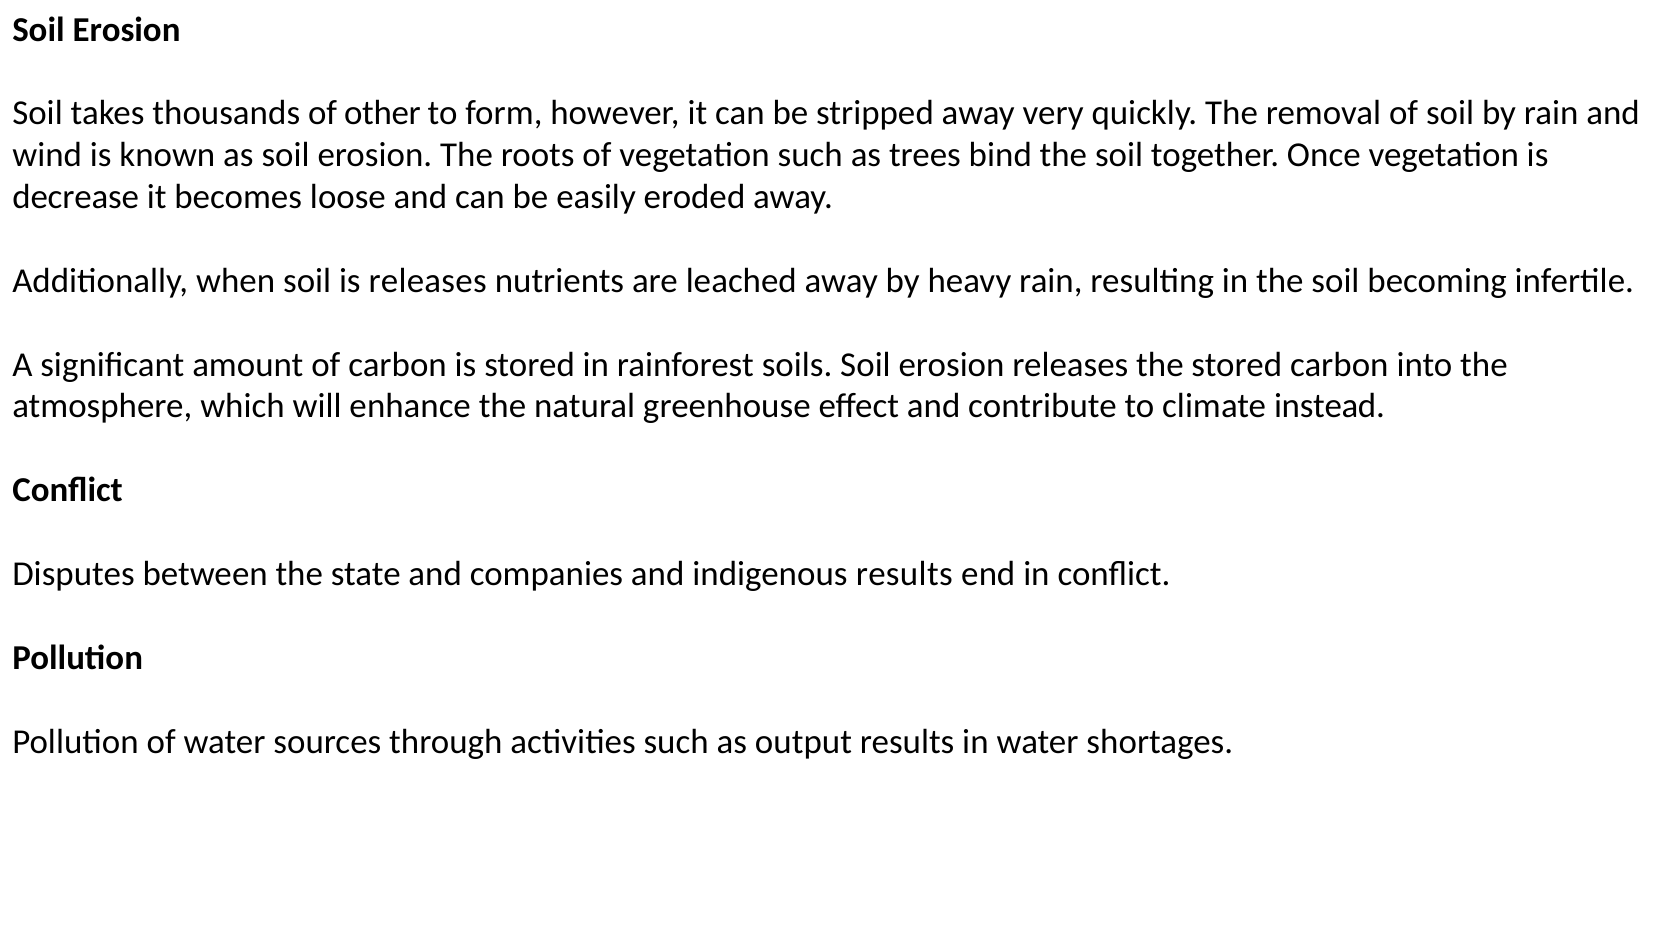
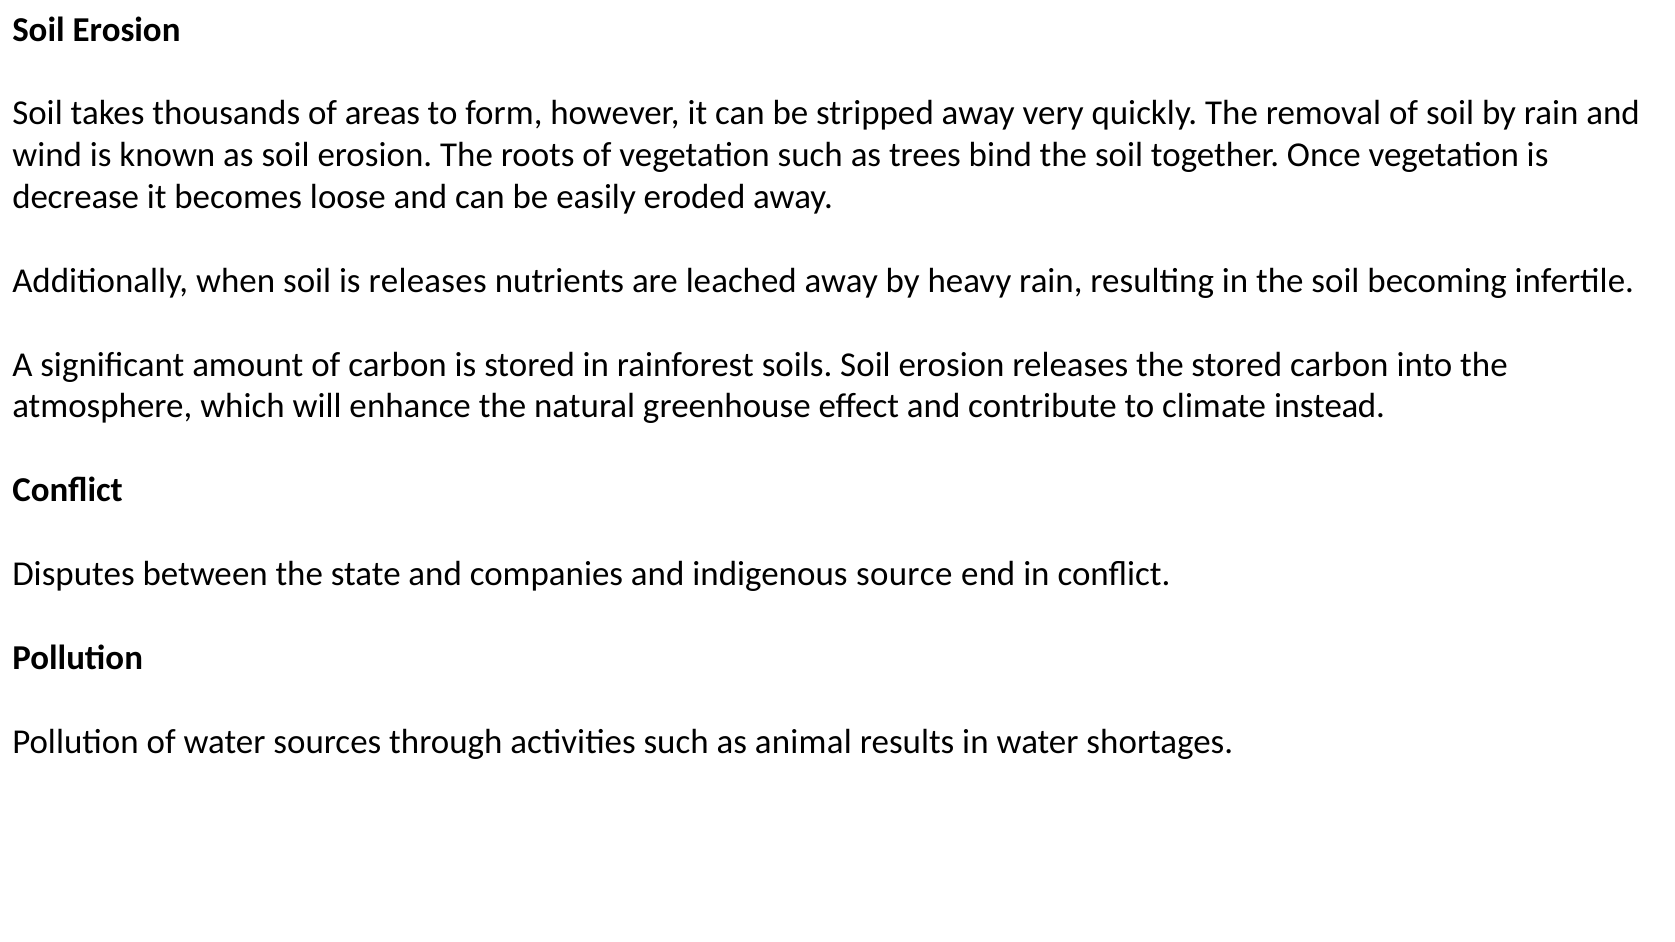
other: other -> areas
indigenous results: results -> source
output: output -> animal
